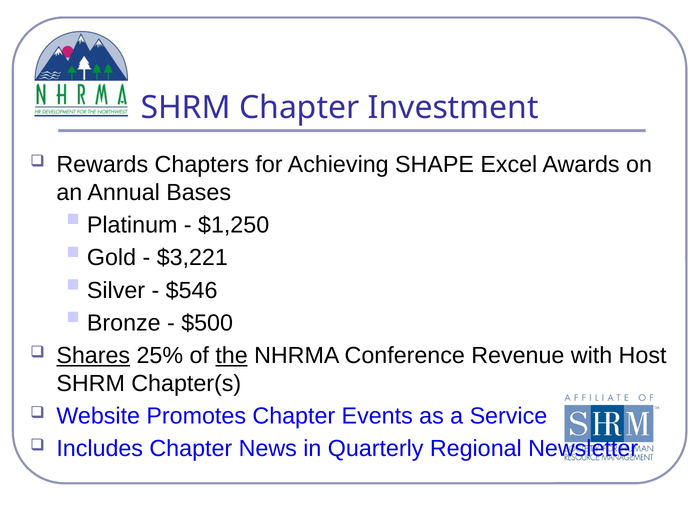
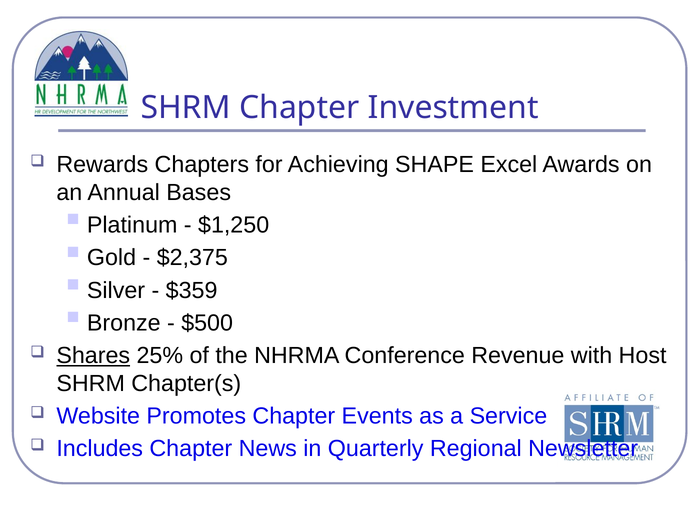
$3,221: $3,221 -> $2,375
$546: $546 -> $359
the underline: present -> none
